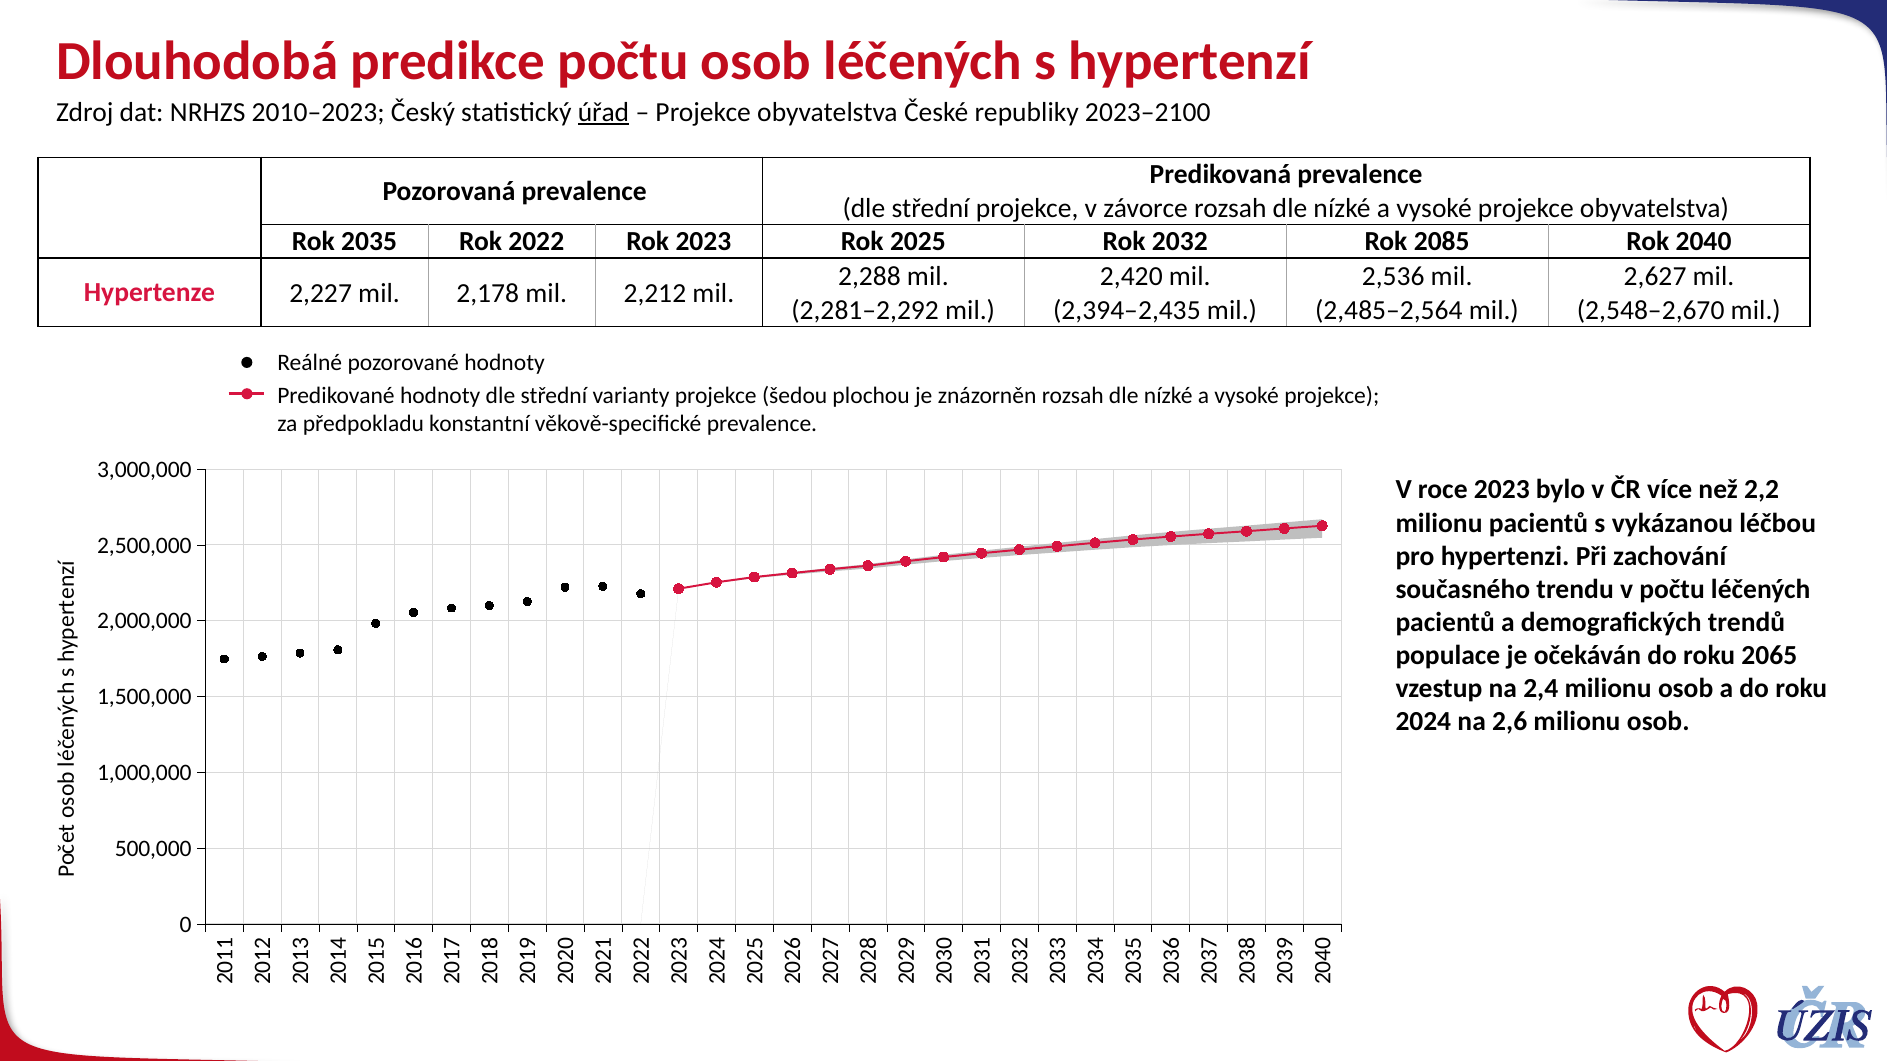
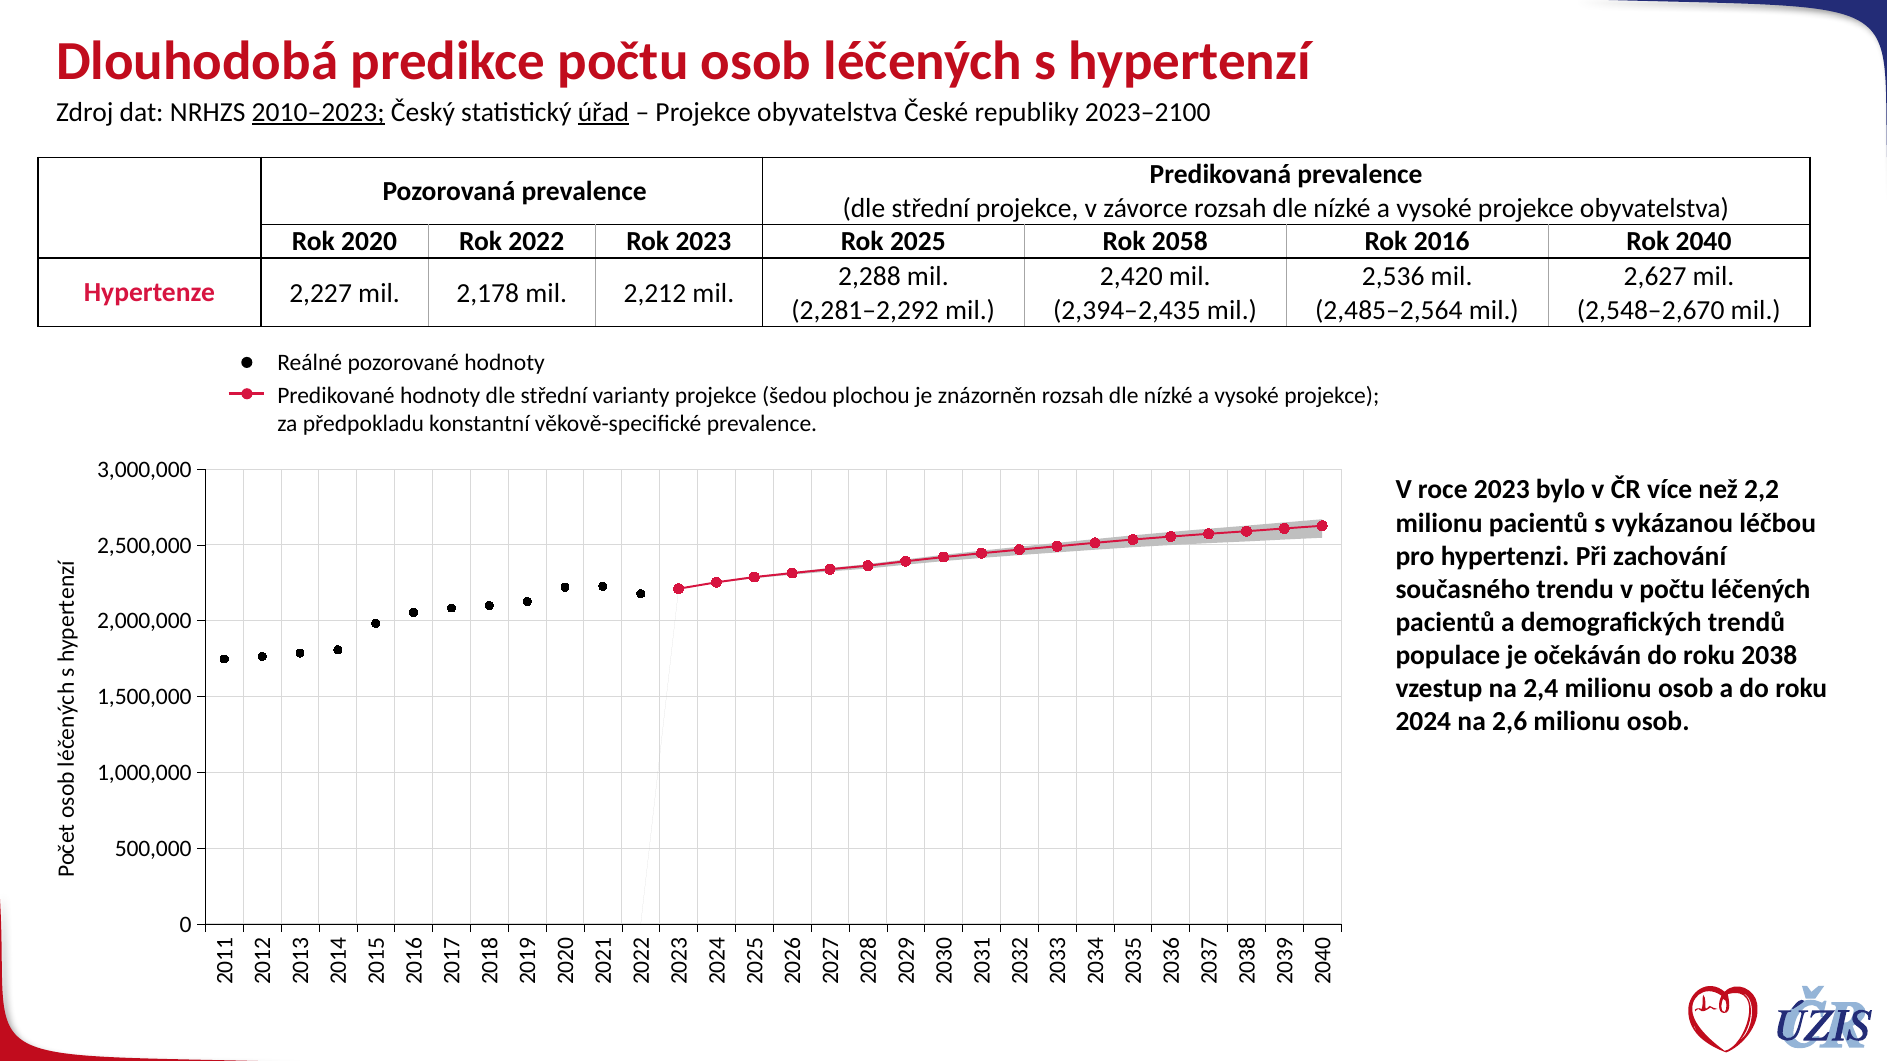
2010–2023 underline: none -> present
2035: 2035 -> 2020
2032: 2032 -> 2058
2085: 2085 -> 2016
2065: 2065 -> 2038
